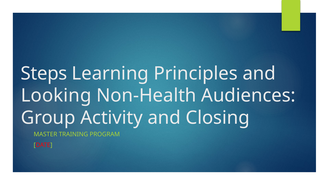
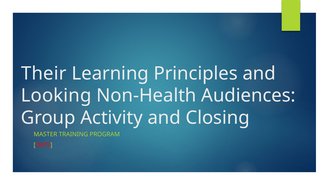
Steps: Steps -> Their
